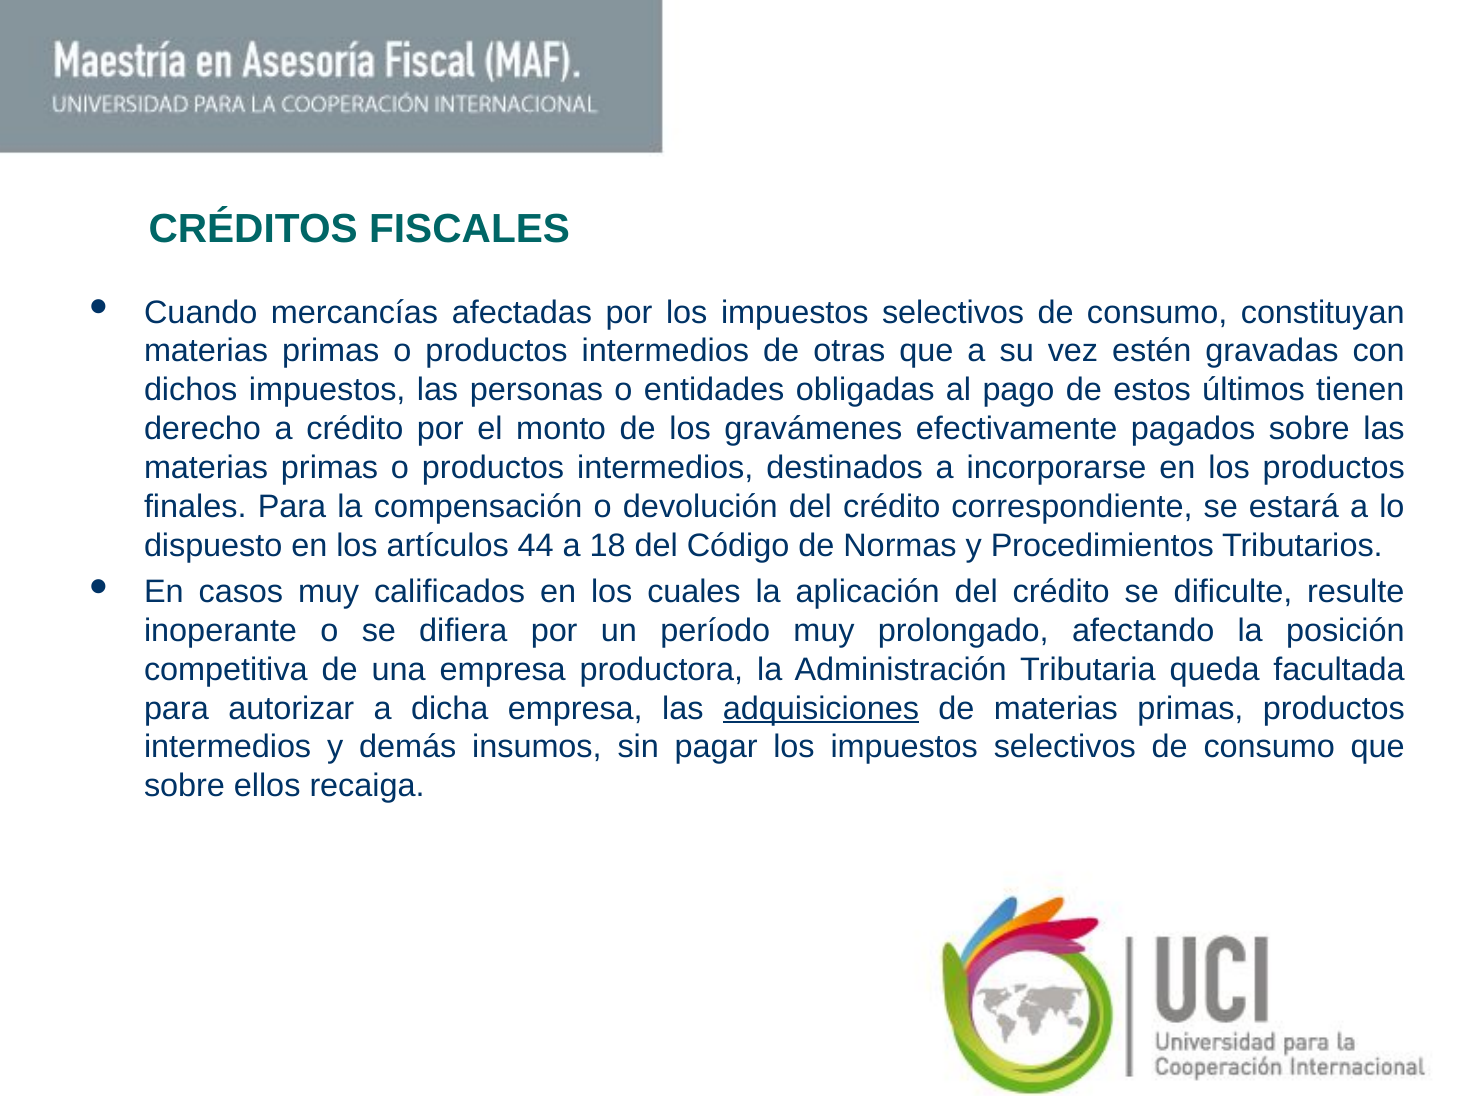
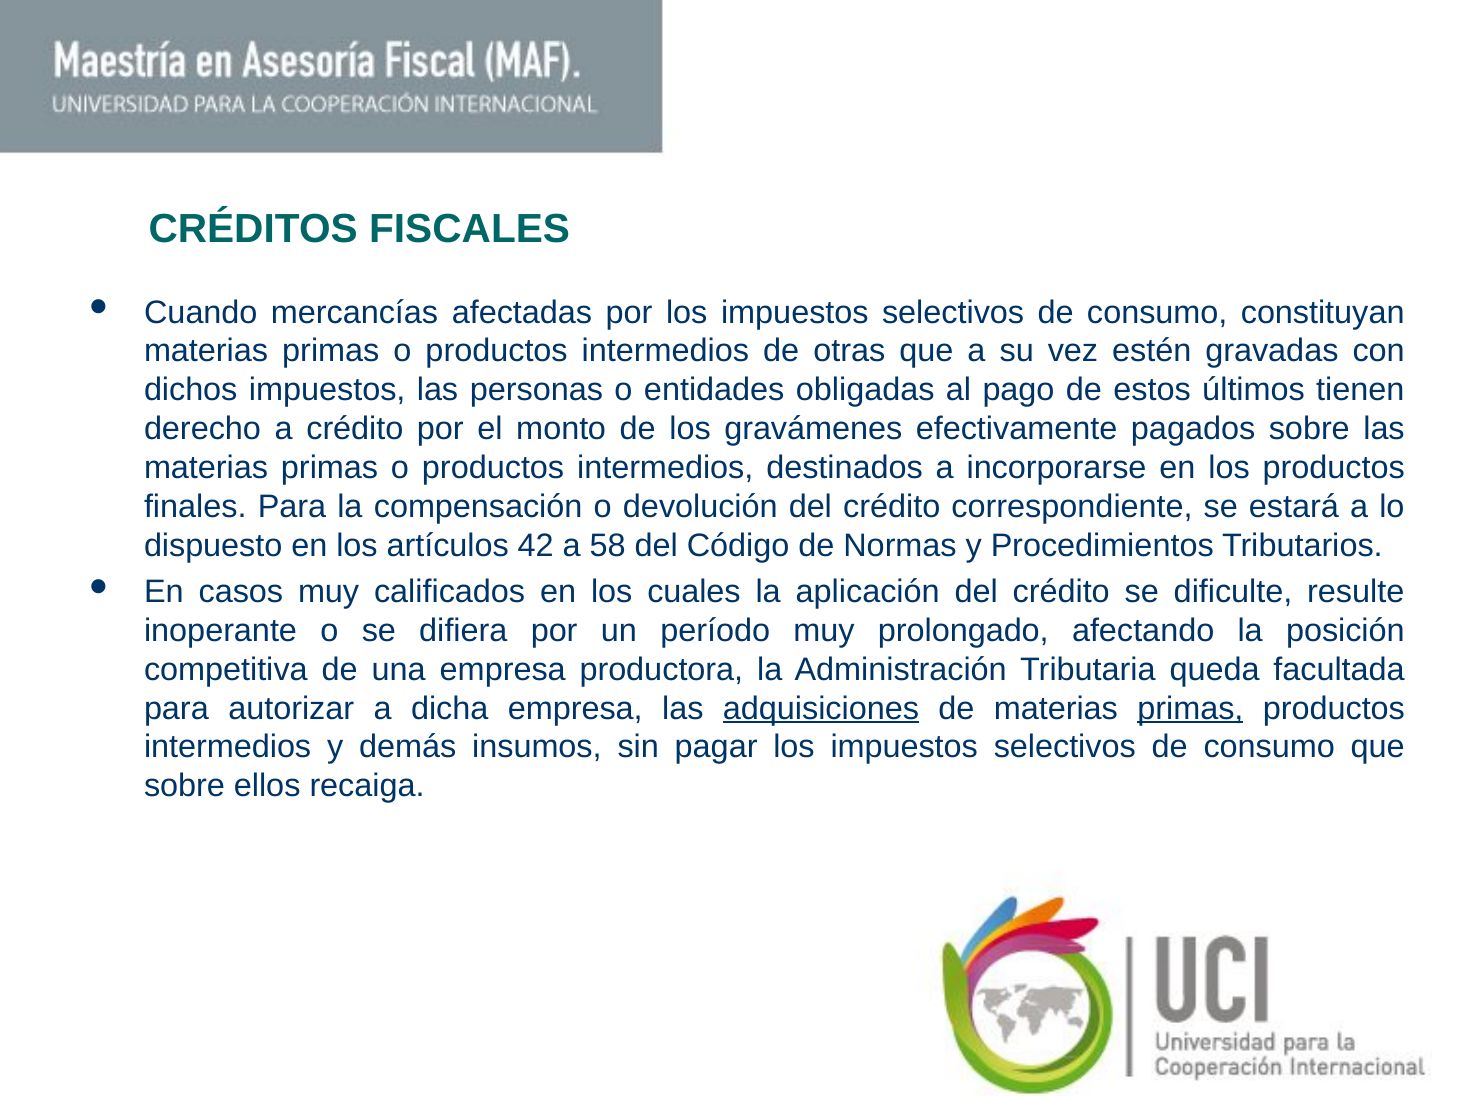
44: 44 -> 42
18: 18 -> 58
primas at (1190, 708) underline: none -> present
